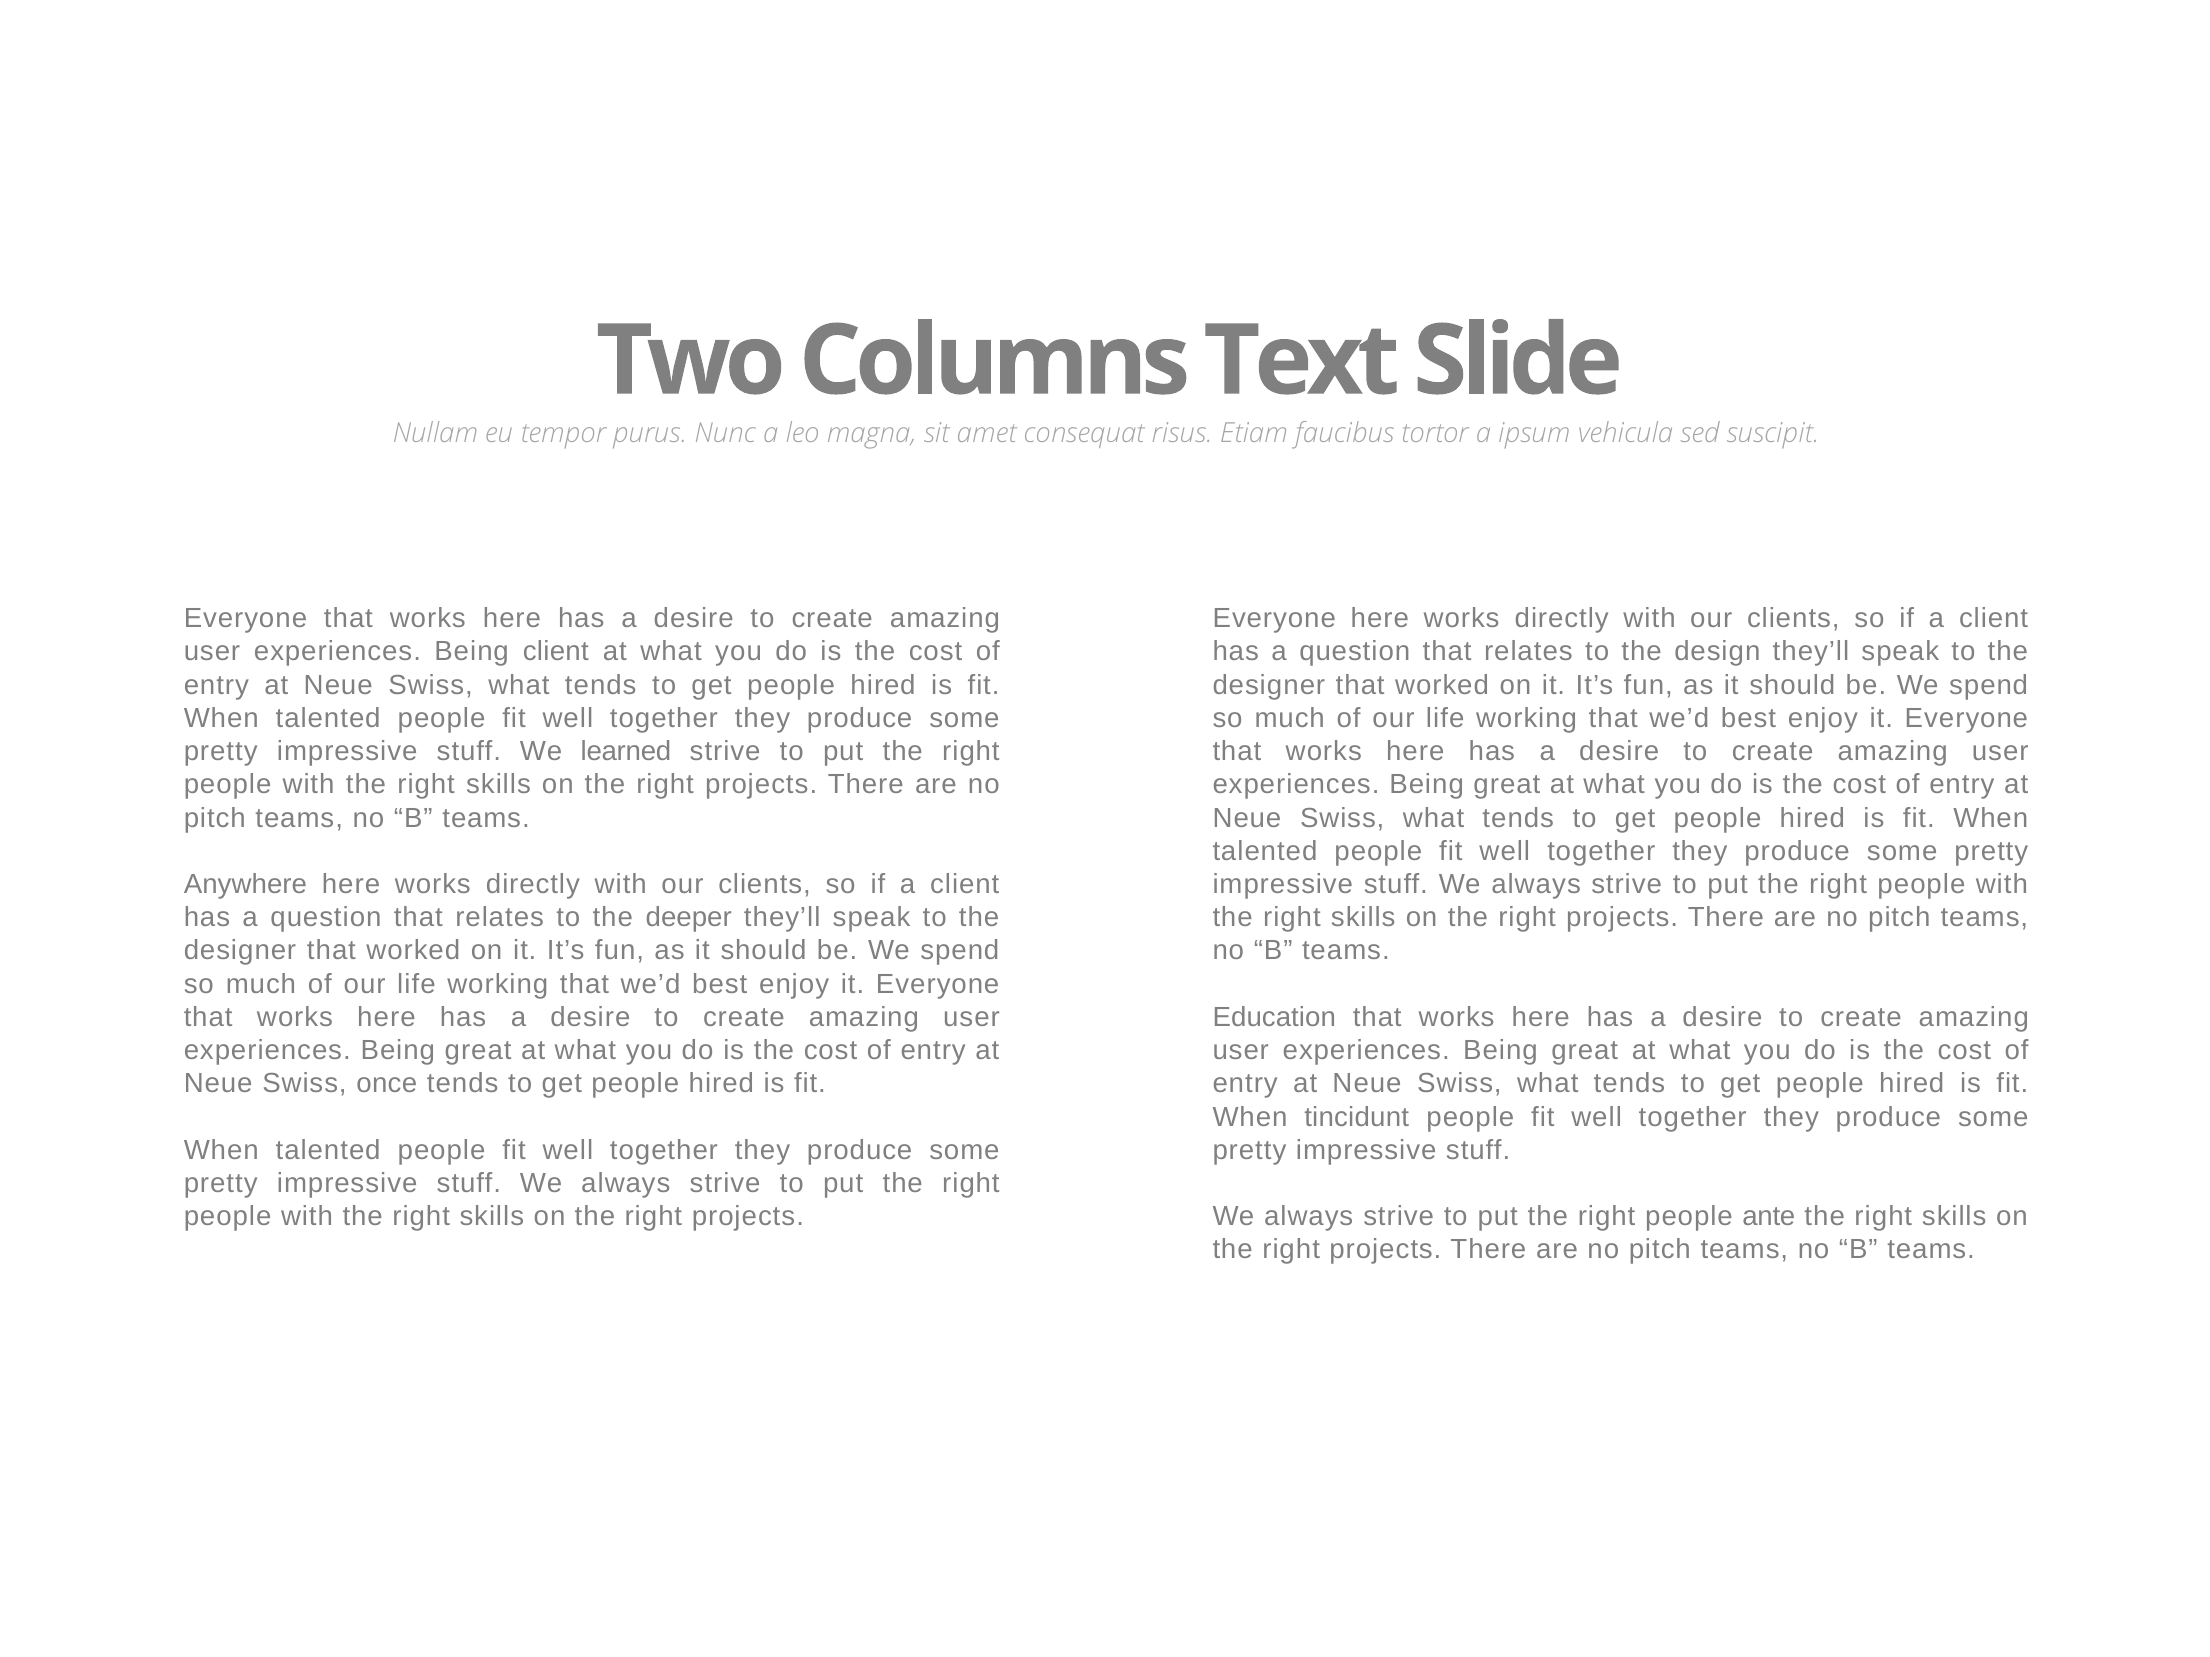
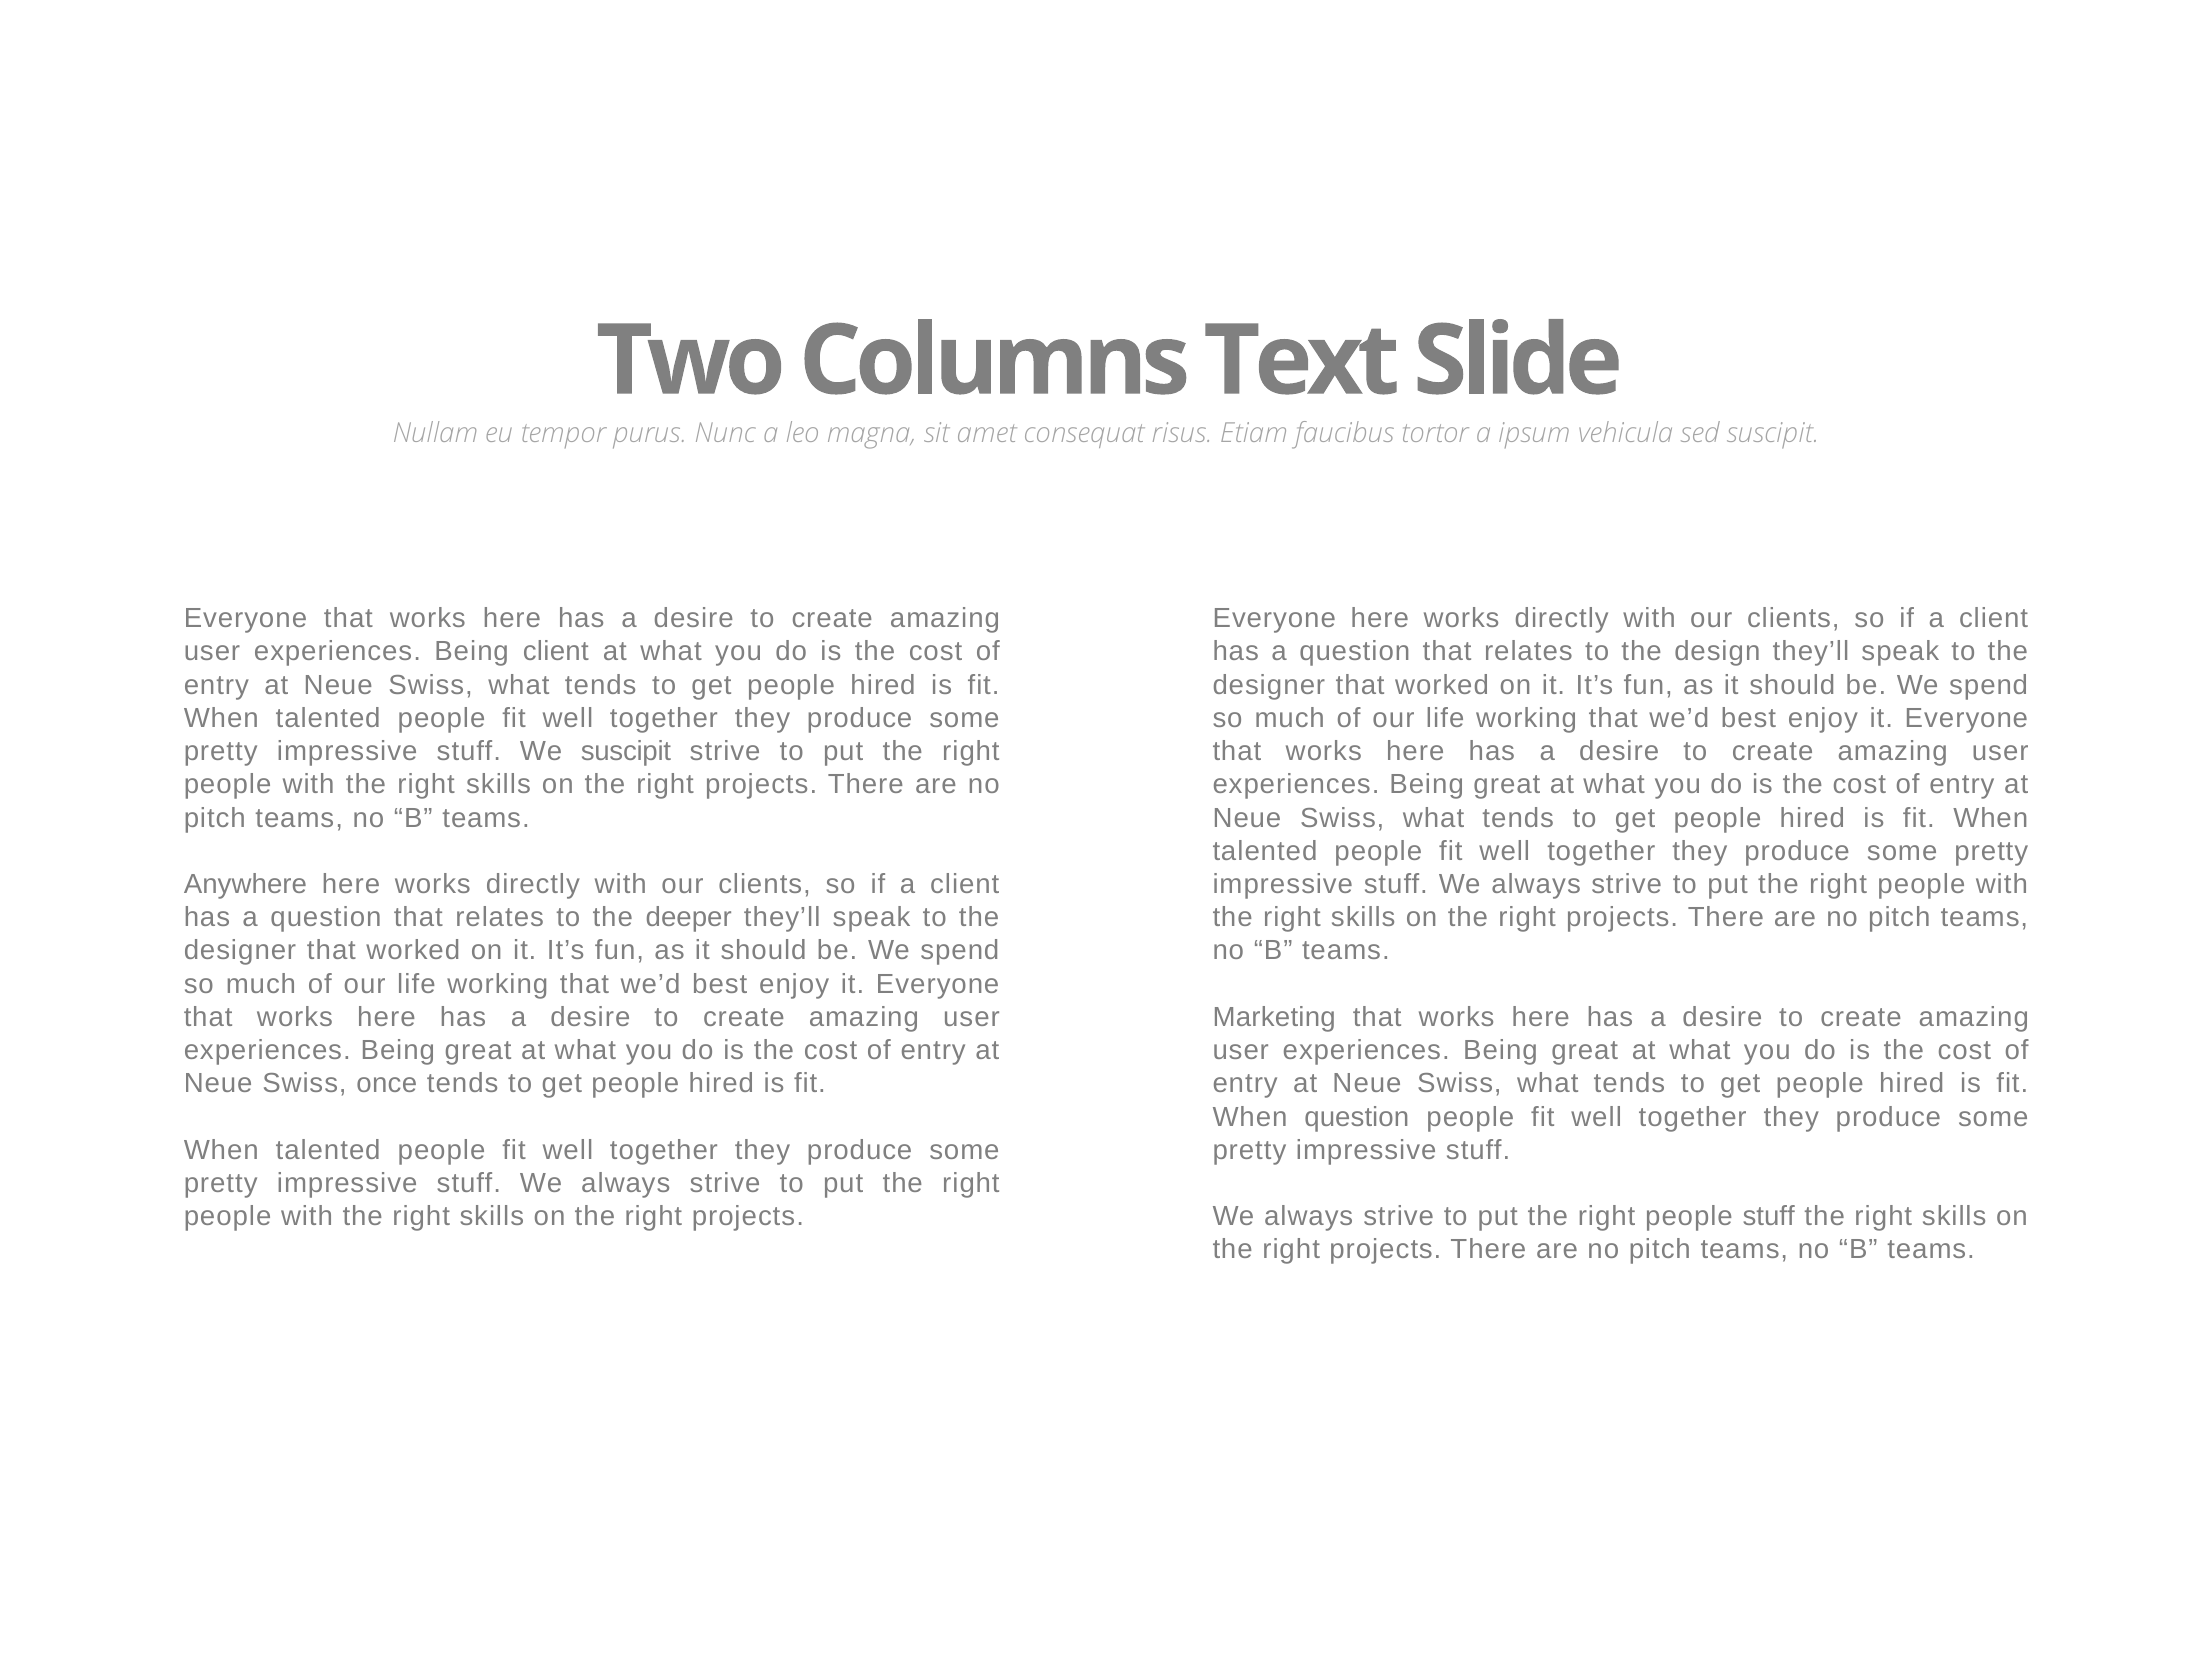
We learned: learned -> suscipit
Education: Education -> Marketing
When tincidunt: tincidunt -> question
people ante: ante -> stuff
